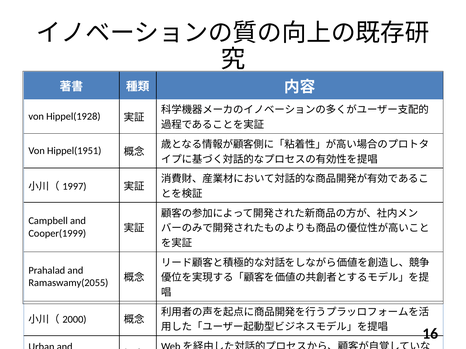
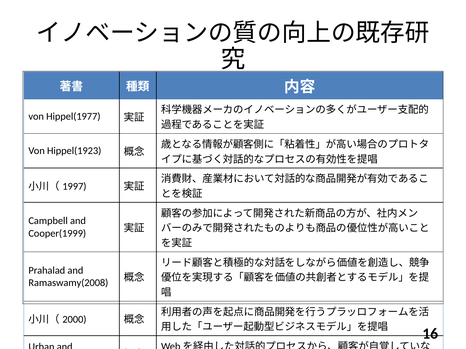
Hippel(1928: Hippel(1928 -> Hippel(1977
Hippel(1951: Hippel(1951 -> Hippel(1923
Ramaswamy(2055: Ramaswamy(2055 -> Ramaswamy(2008
